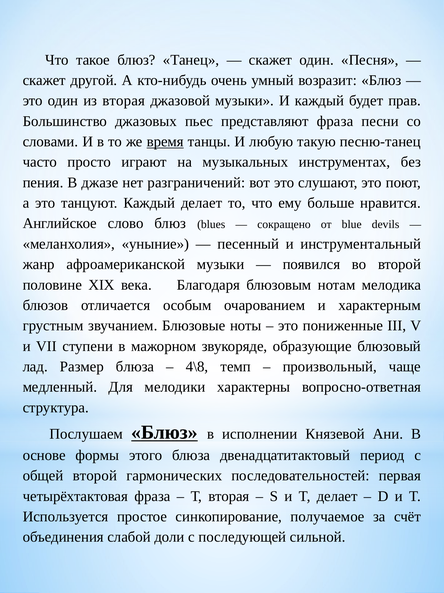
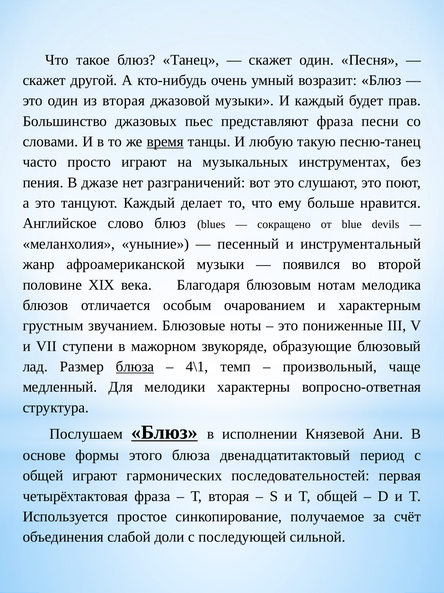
блюза at (135, 366) underline: none -> present
4\8: 4\8 -> 4\1
общей второй: второй -> играют
T делает: делает -> общей
